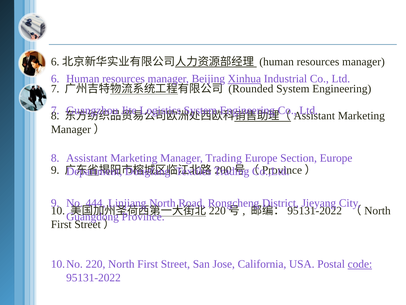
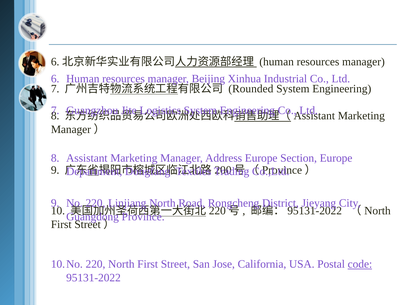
Xinhua underline: present -> none
Manager Trading: Trading -> Address
No 444: 444 -> 220
